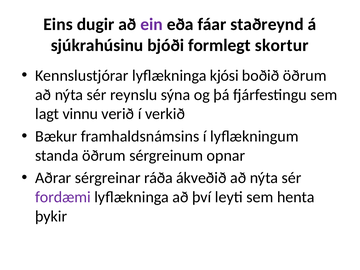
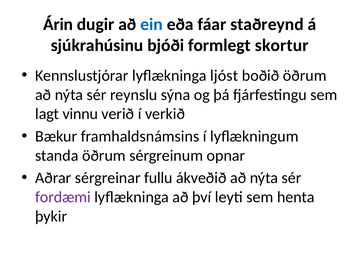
Eins: Eins -> Árin
ein colour: purple -> blue
kjósi: kjósi -> ljóst
ráða: ráða -> fullu
